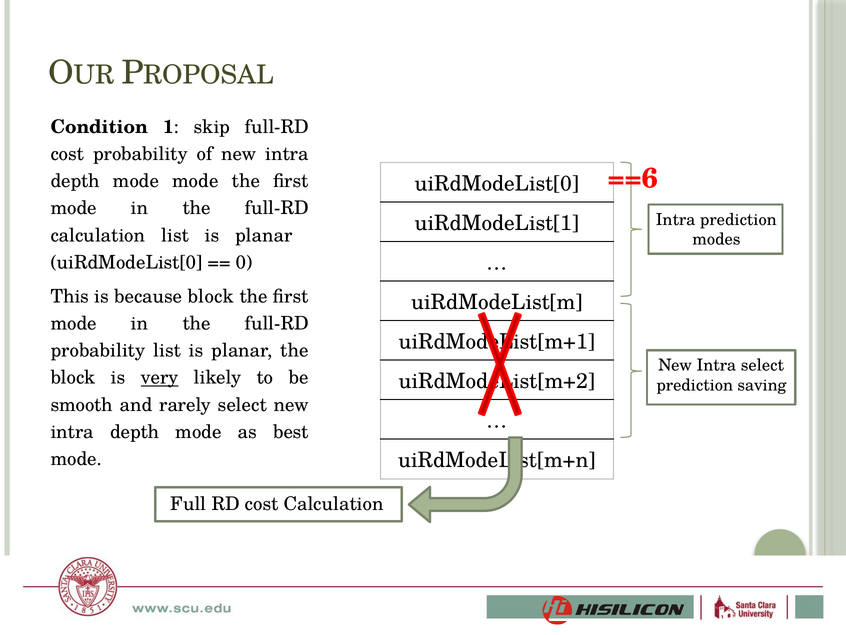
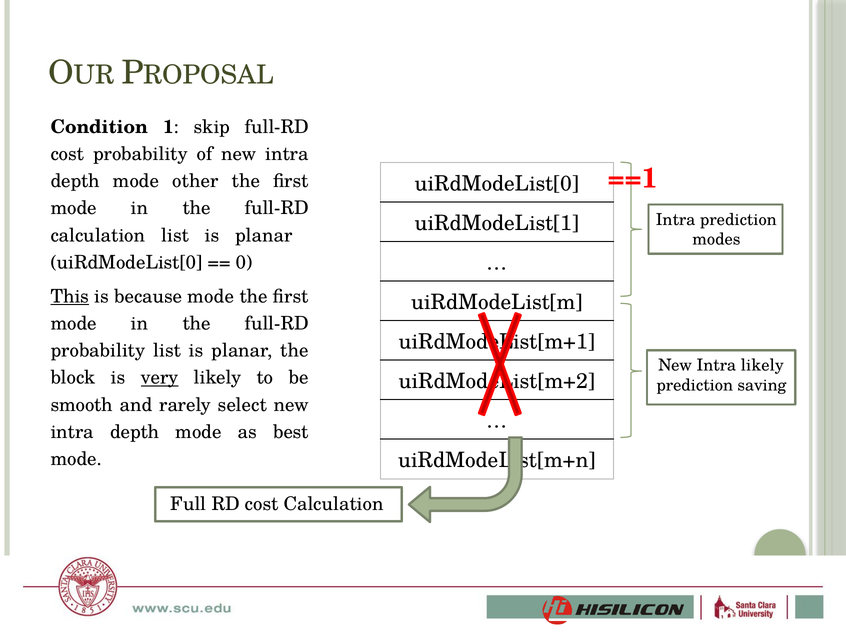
==6: ==6 -> ==1
mode mode: mode -> other
This underline: none -> present
because block: block -> mode
Intra select: select -> likely
